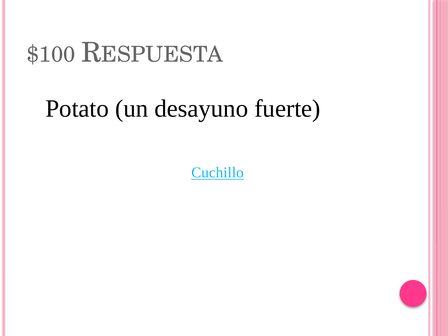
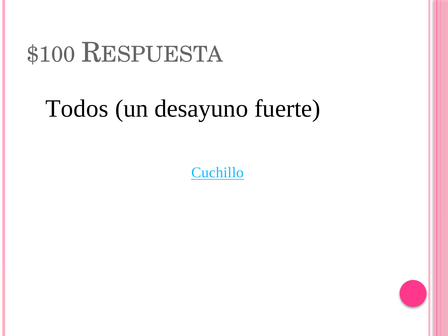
Potato: Potato -> Todos
